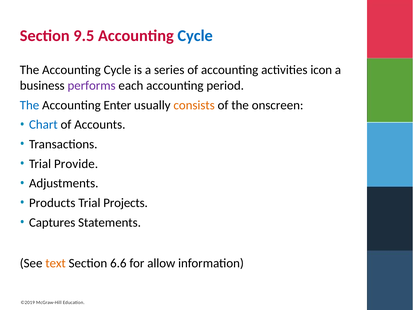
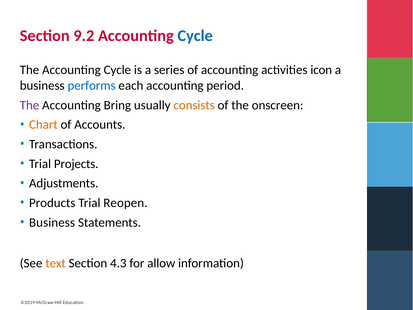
9.5: 9.5 -> 9.2
performs colour: purple -> blue
The at (30, 105) colour: blue -> purple
Enter: Enter -> Bring
Chart colour: blue -> orange
Provide: Provide -> Projects
Projects: Projects -> Reopen
Captures at (52, 222): Captures -> Business
6.6: 6.6 -> 4.3
